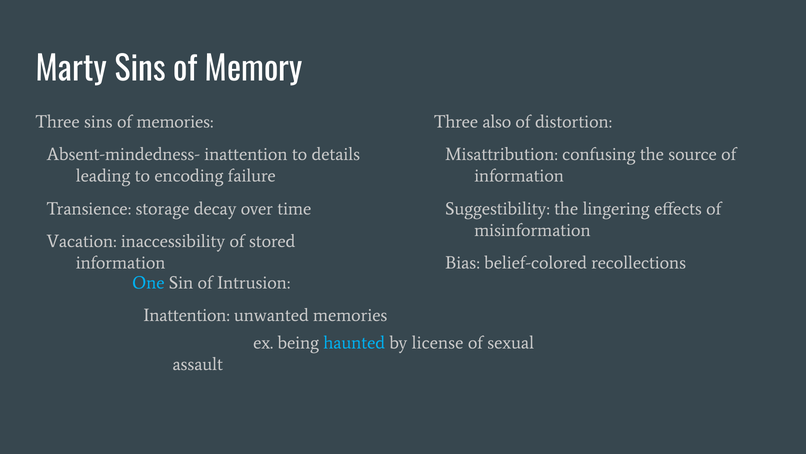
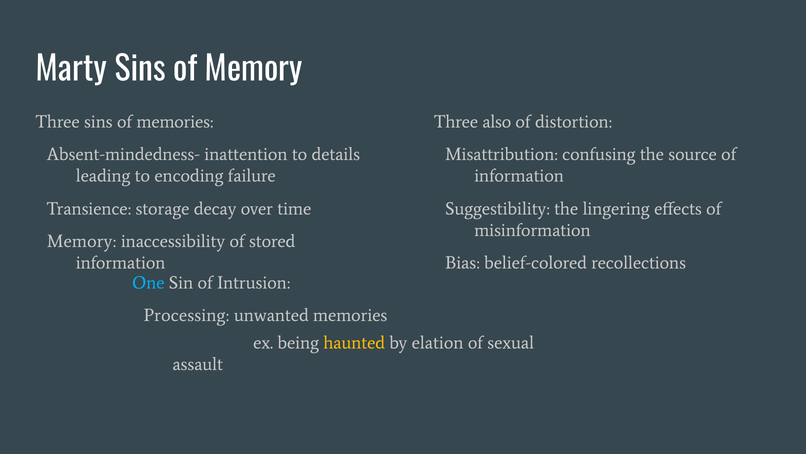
Vacation at (82, 241): Vacation -> Memory
Inattention at (187, 315): Inattention -> Processing
haunted colour: light blue -> yellow
license: license -> elation
